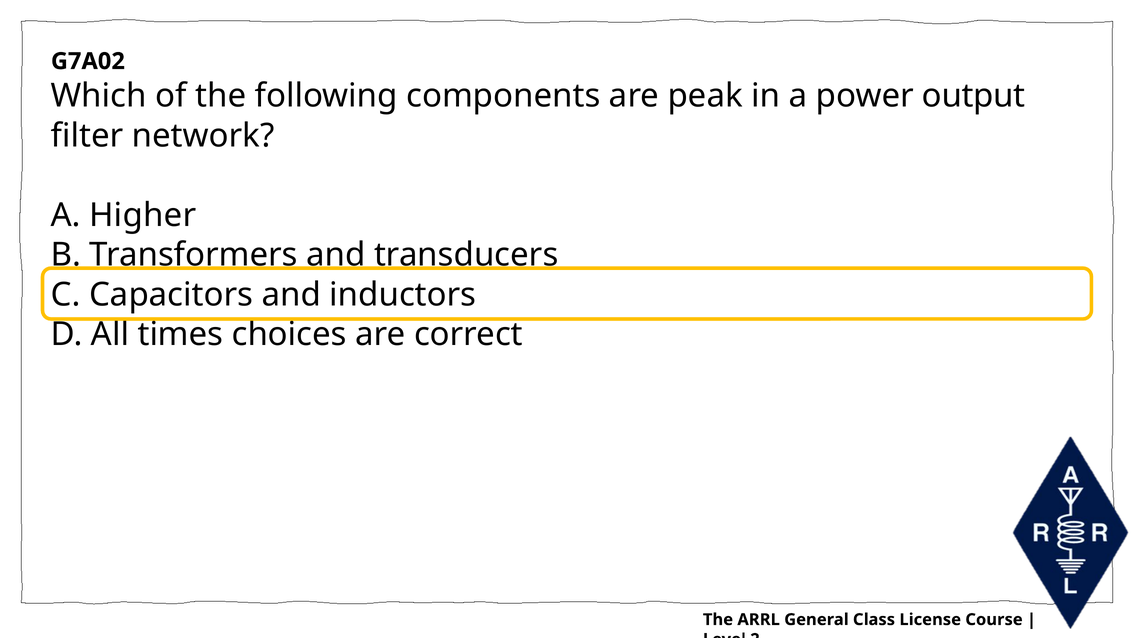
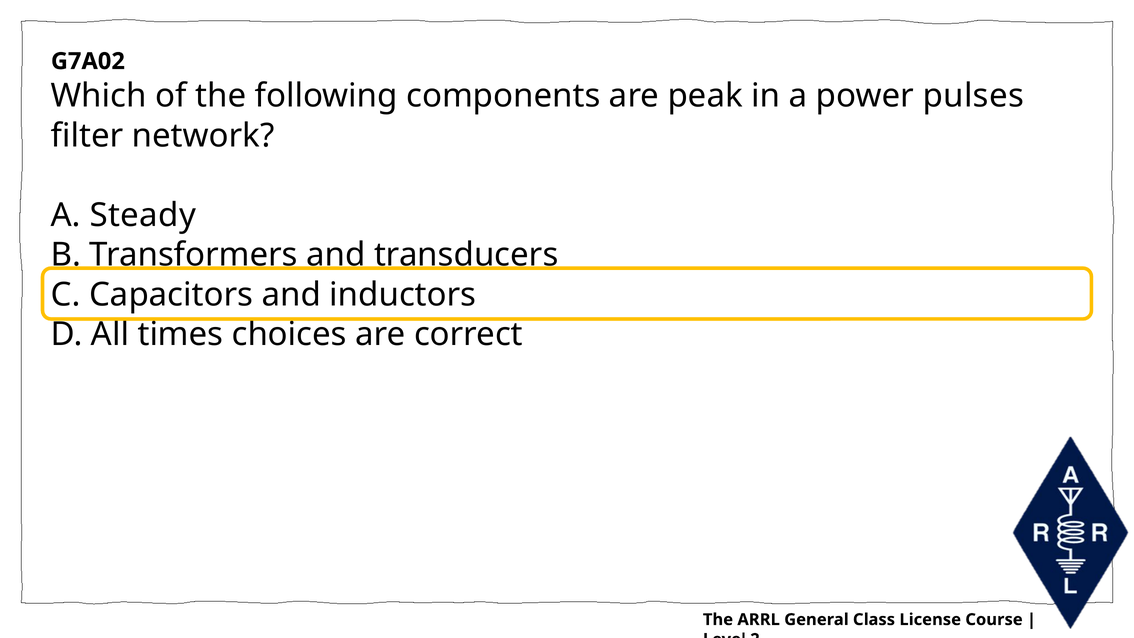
output: output -> pulses
Higher: Higher -> Steady
